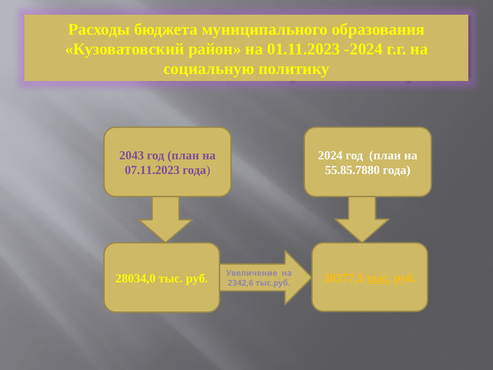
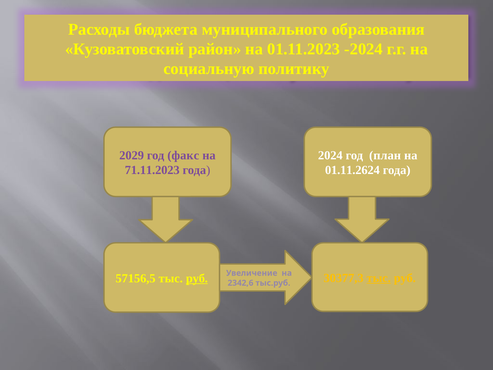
2043: 2043 -> 2029
план at (183, 155): план -> факс
07.11.2023: 07.11.2023 -> 71.11.2023
55.85.7880: 55.85.7880 -> 01.11.2624
28034,0: 28034,0 -> 57156,5
руб at (197, 278) underline: none -> present
